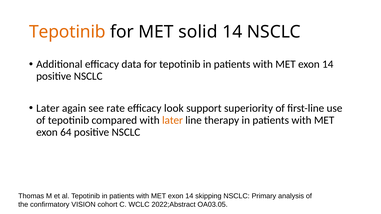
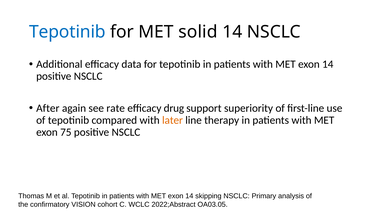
Tepotinib at (67, 32) colour: orange -> blue
Later at (48, 108): Later -> After
look: look -> drug
64: 64 -> 75
